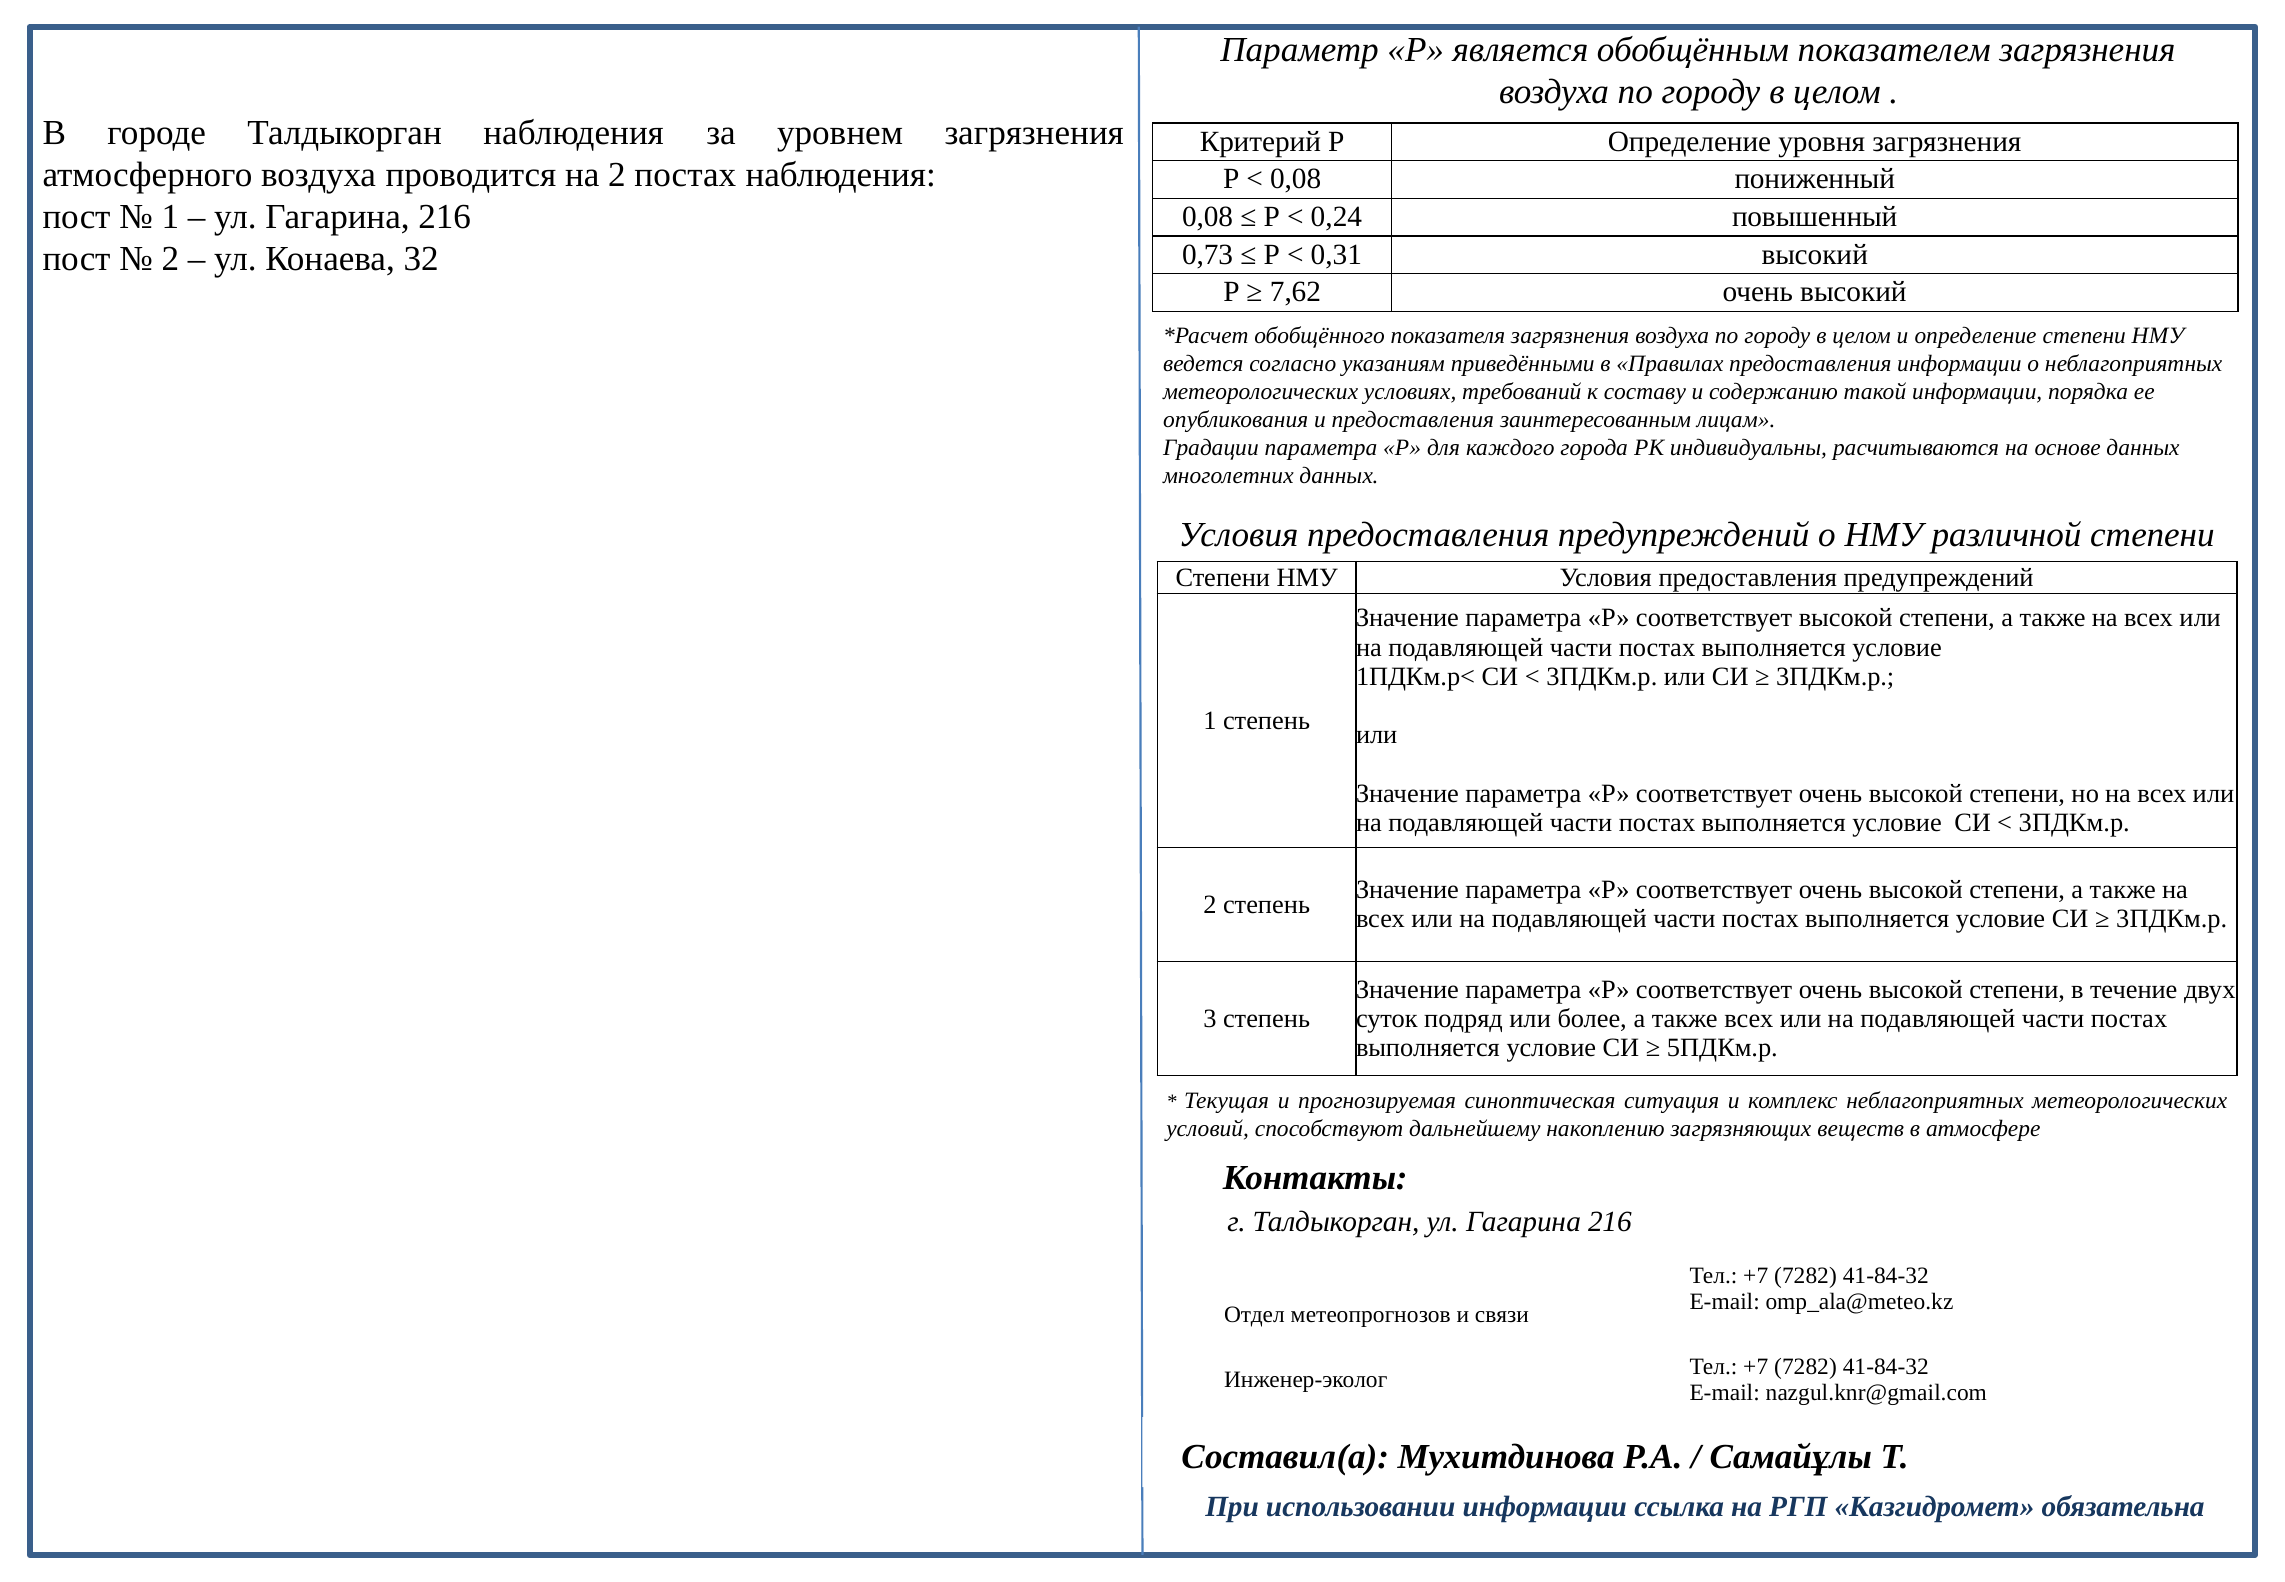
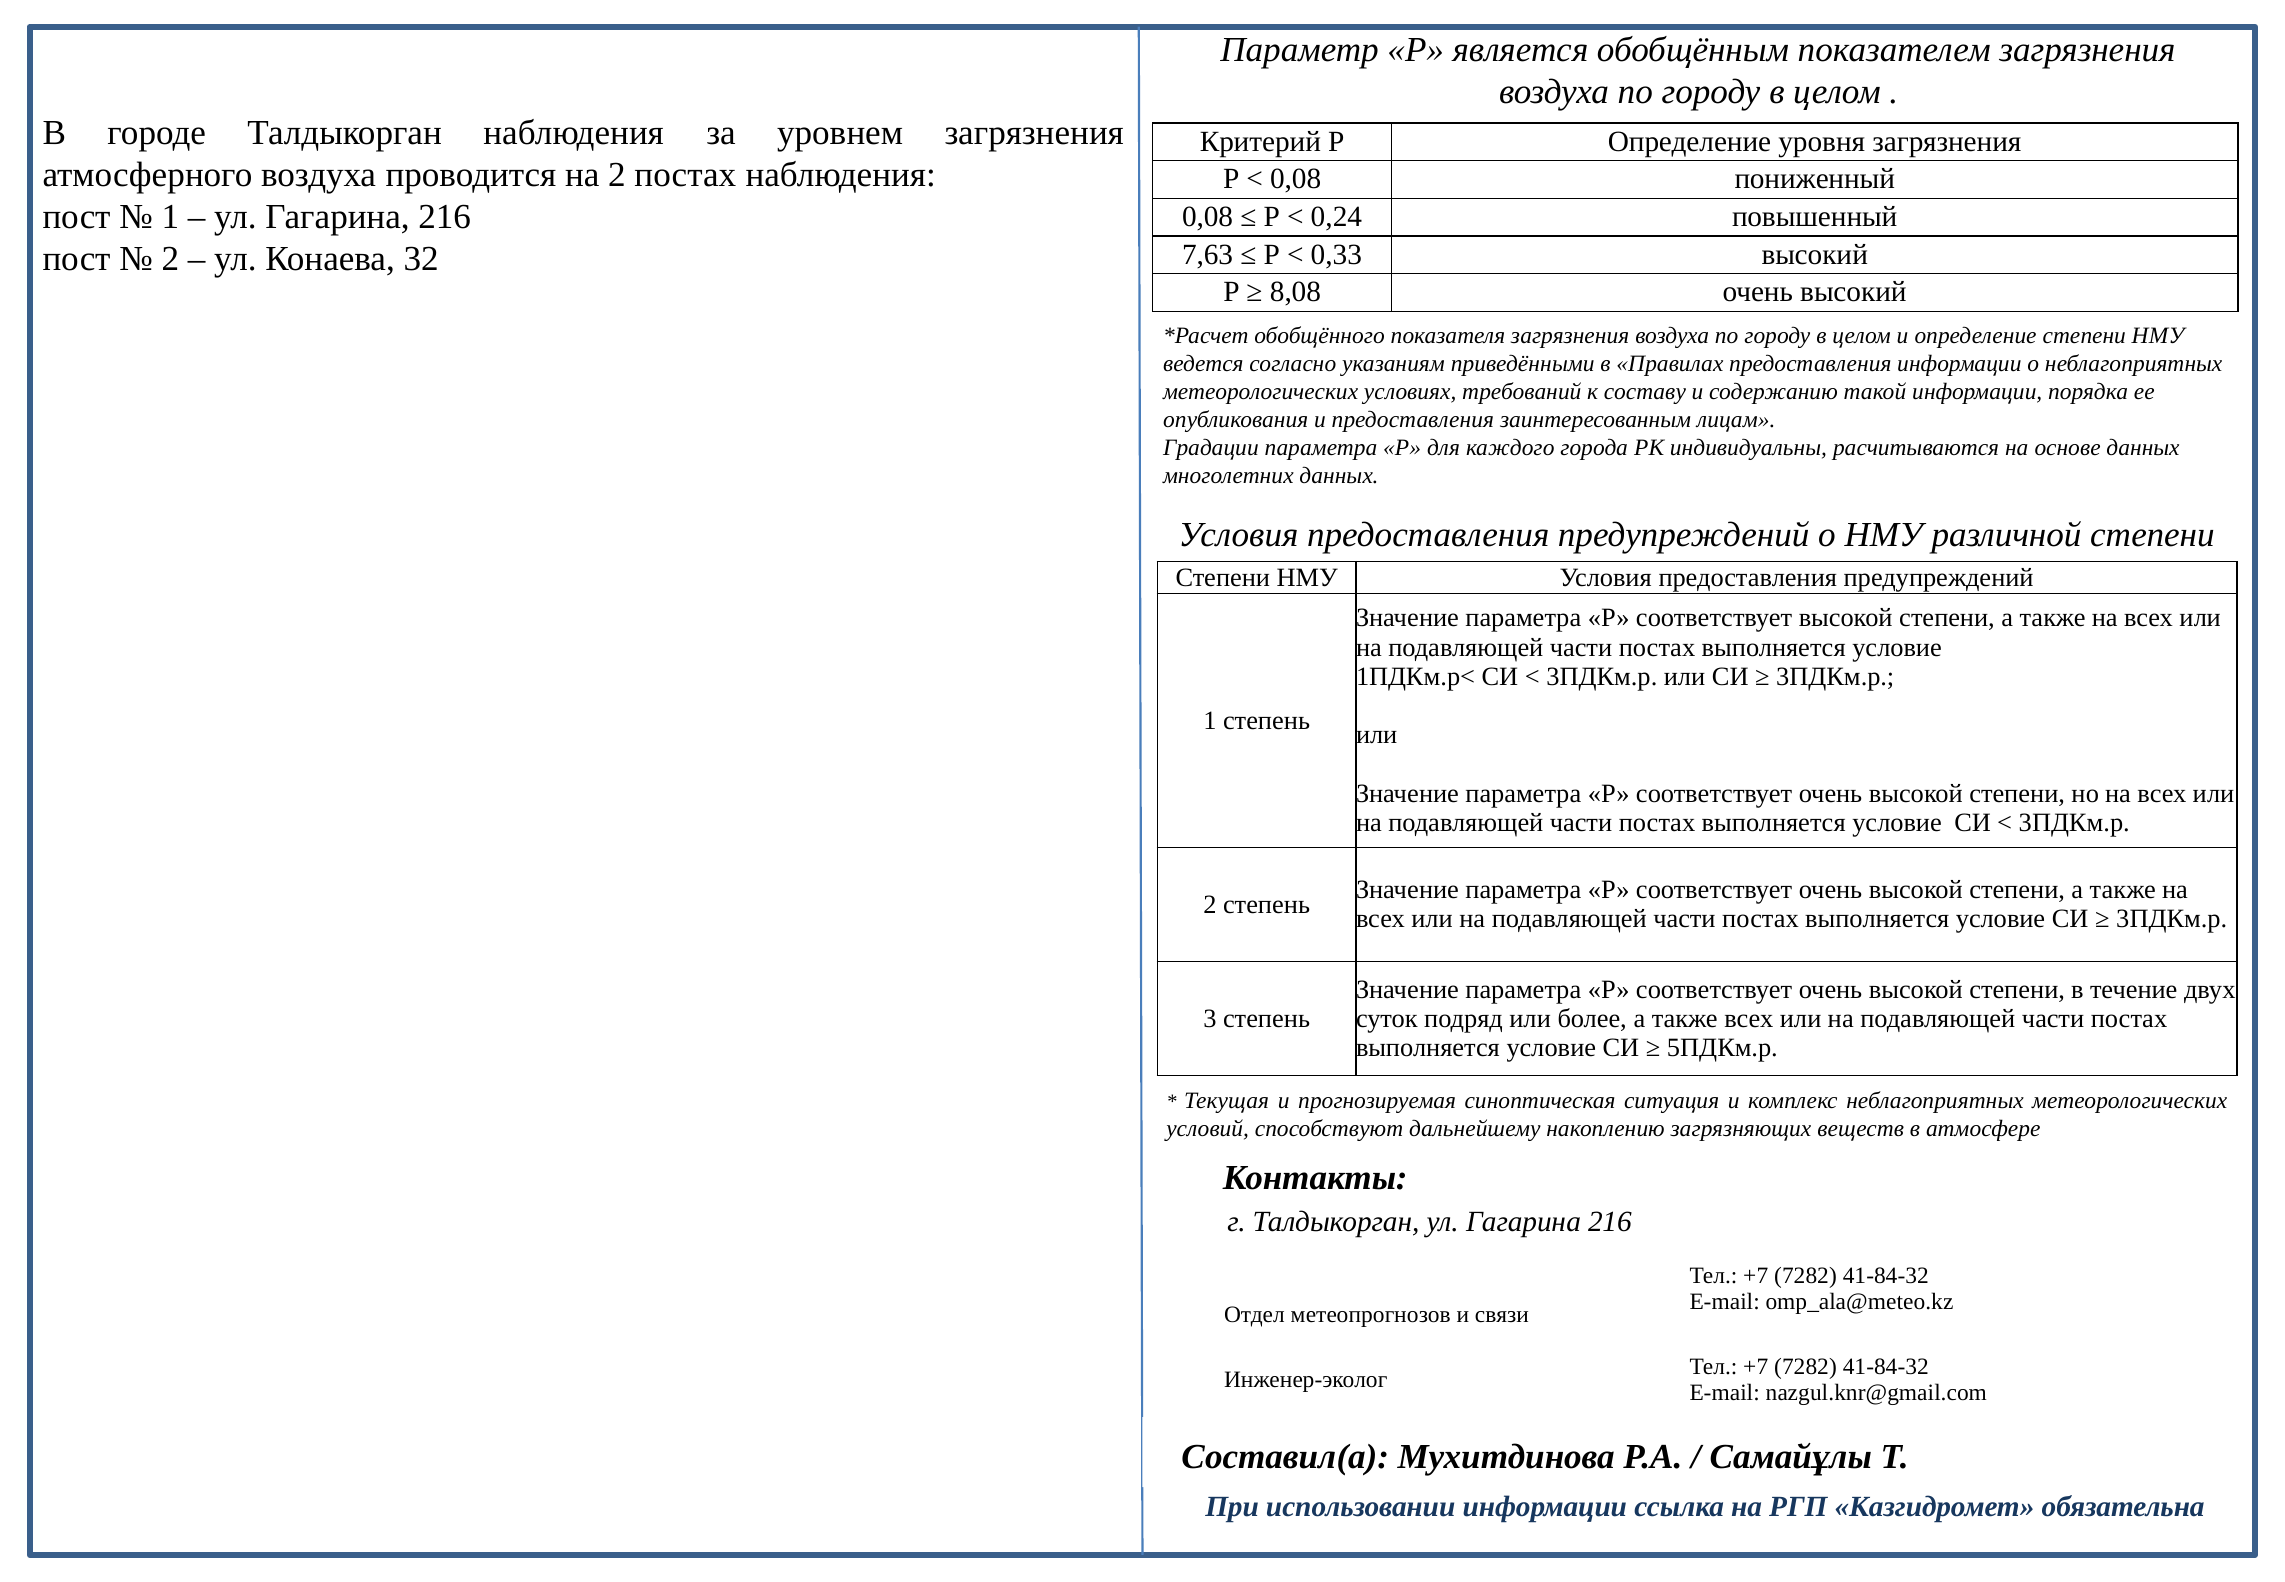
0,73: 0,73 -> 7,63
0,31: 0,31 -> 0,33
7,62: 7,62 -> 8,08
